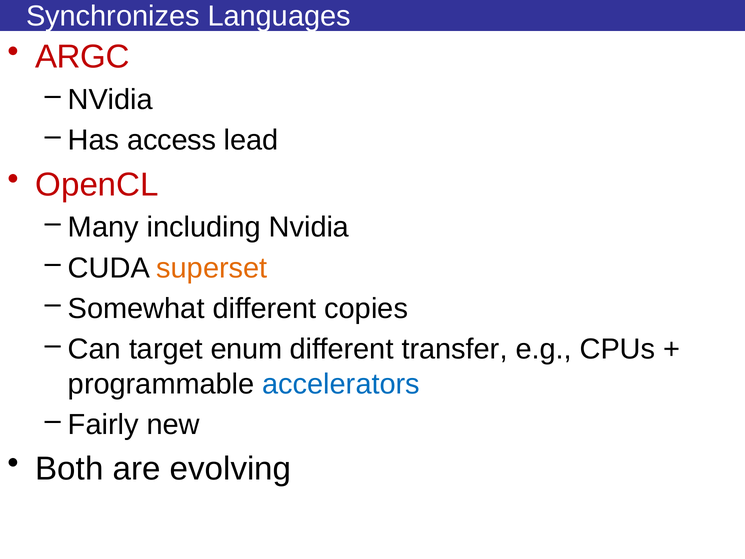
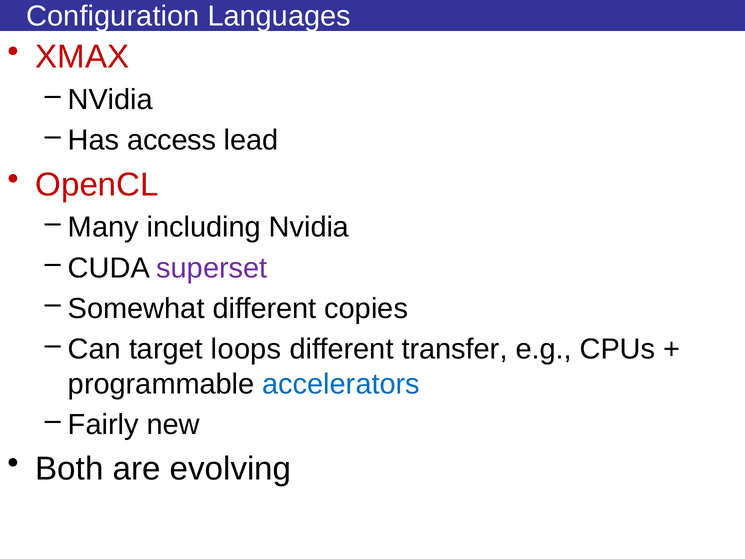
Synchronizes: Synchronizes -> Configuration
ARGC: ARGC -> XMAX
superset colour: orange -> purple
enum: enum -> loops
